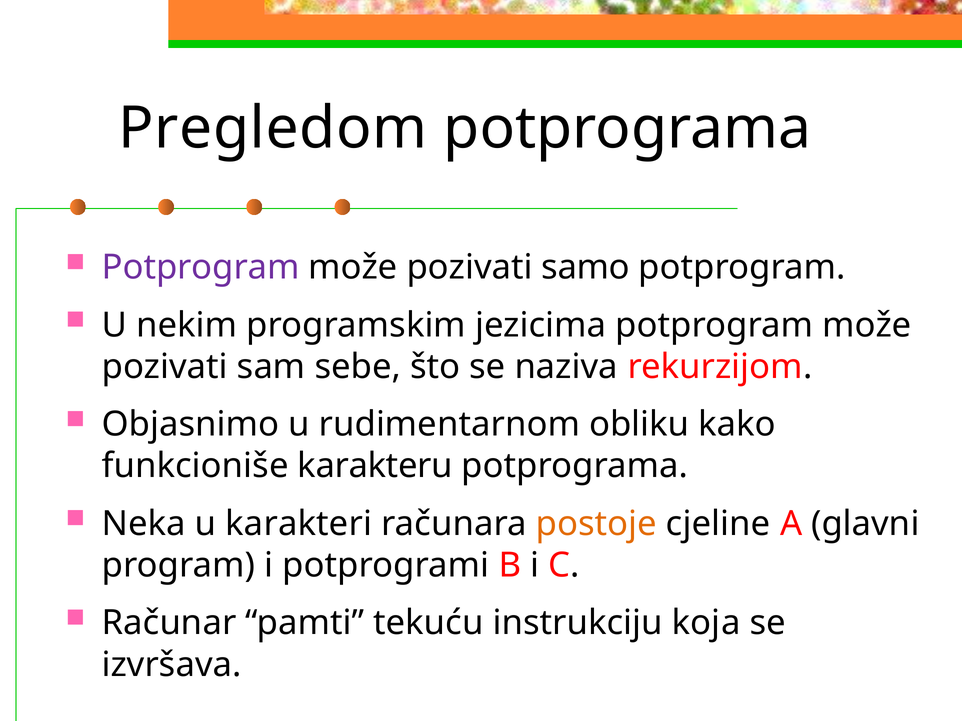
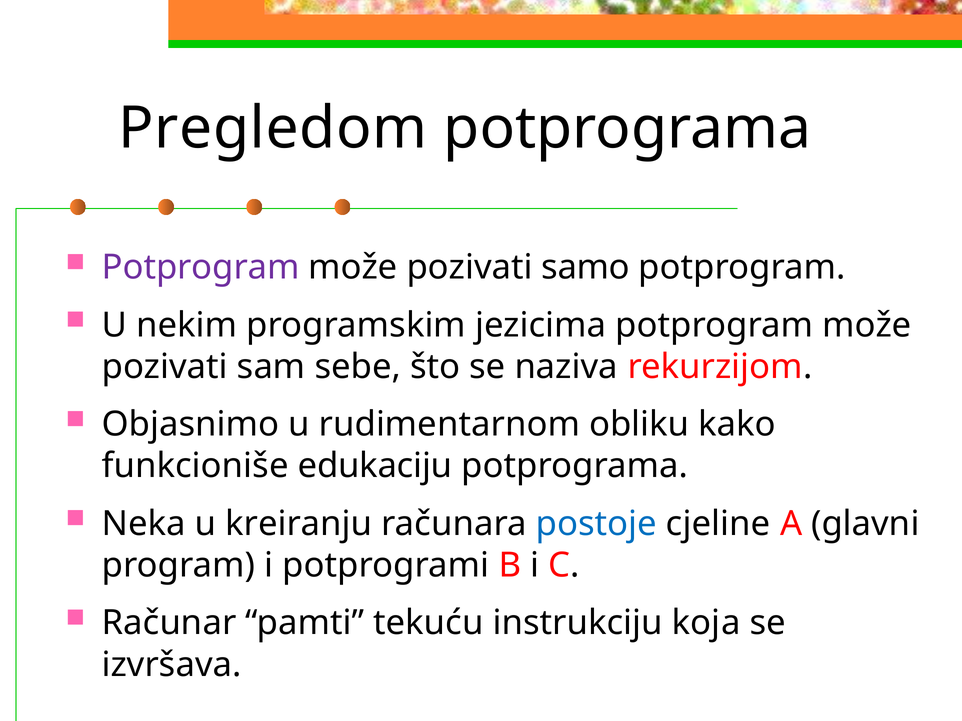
karakteru: karakteru -> edukaciju
karakteri: karakteri -> kreiranju
postoje colour: orange -> blue
